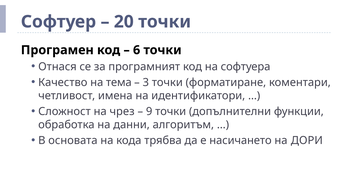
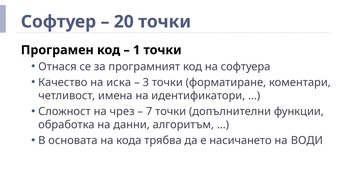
6: 6 -> 1
тема: тема -> иска
9: 9 -> 7
ДОРИ: ДОРИ -> ВОДИ
